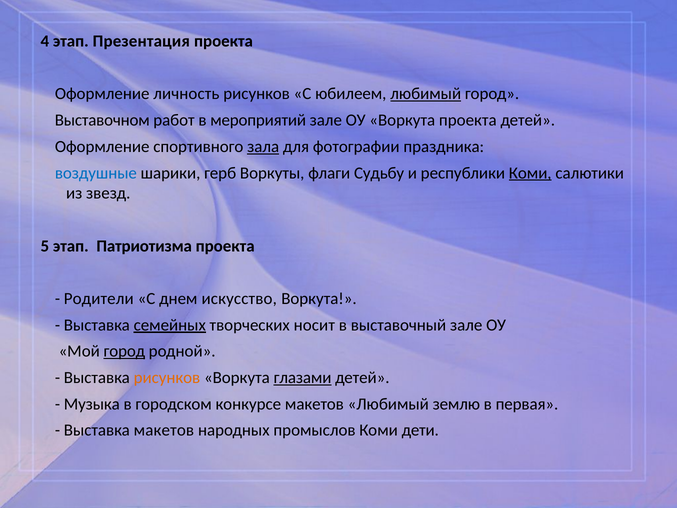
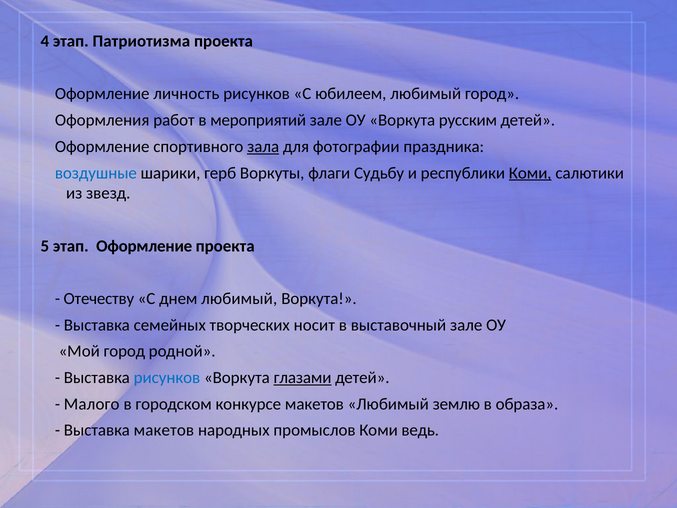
Презентация: Презентация -> Патриотизма
любимый at (426, 94) underline: present -> none
Выставочном: Выставочном -> Оформления
Воркута проекта: проекта -> русским
этап Патриотизма: Патриотизма -> Оформление
Родители: Родители -> Отечеству
днем искусство: искусство -> любимый
семейных underline: present -> none
город at (124, 351) underline: present -> none
рисунков at (167, 377) colour: orange -> blue
Музыка: Музыка -> Малого
первая: первая -> образа
дети: дети -> ведь
